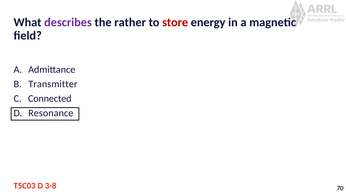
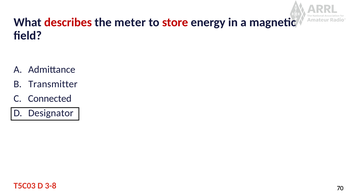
describes colour: purple -> red
rather: rather -> meter
Resonance: Resonance -> Designator
